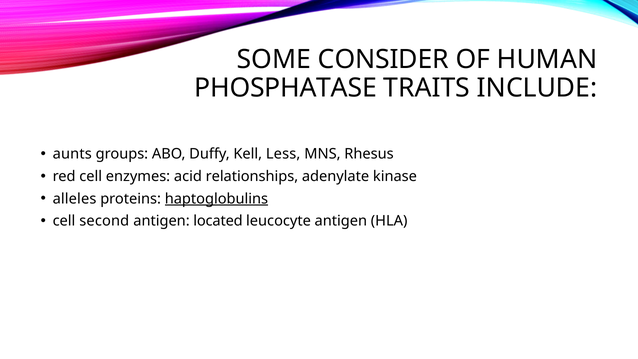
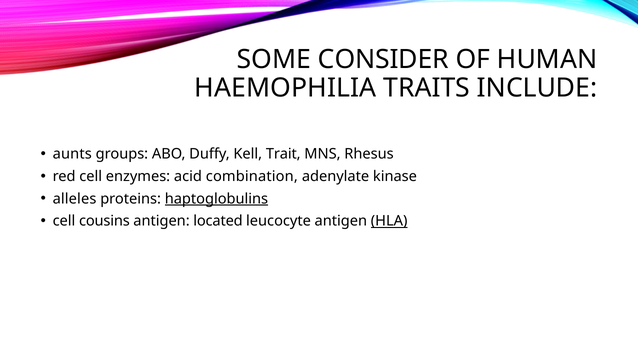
PHOSPHATASE: PHOSPHATASE -> HAEMOPHILIA
Less: Less -> Trait
relationships: relationships -> combination
second: second -> cousins
HLA underline: none -> present
